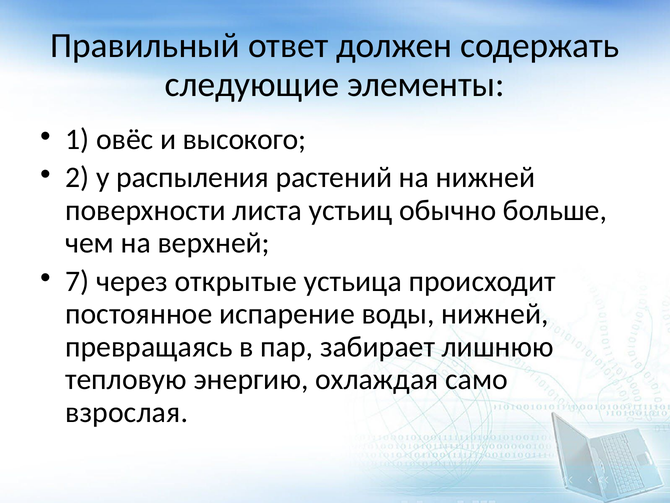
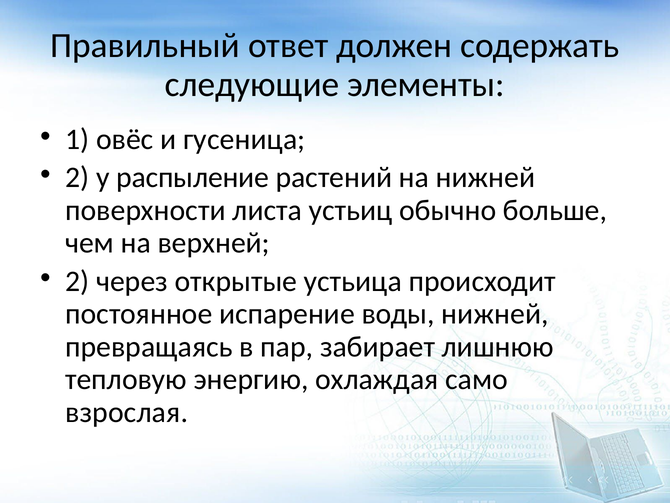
высокого: высокого -> гусеница
распыления: распыления -> распыление
7 at (77, 281): 7 -> 2
